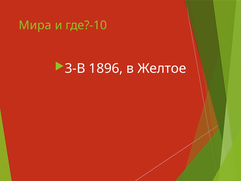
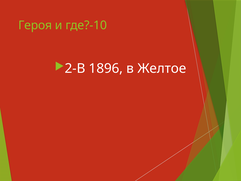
Мира: Мира -> Героя
3-В: 3-В -> 2-В
